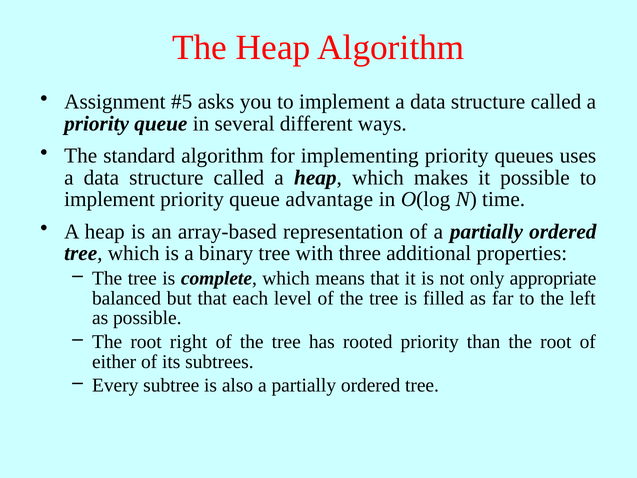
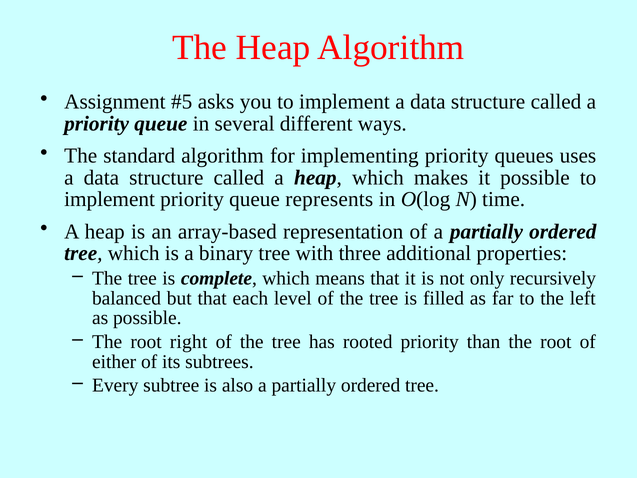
advantage: advantage -> represents
appropriate: appropriate -> recursively
